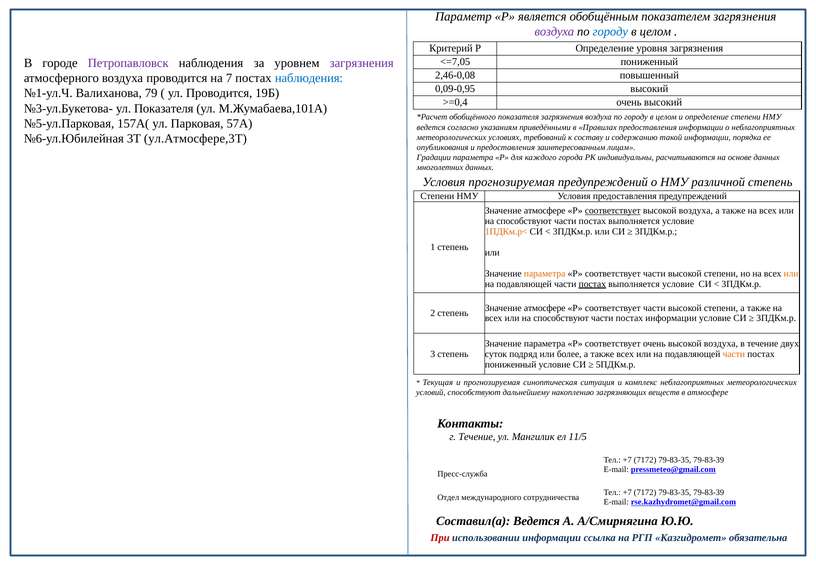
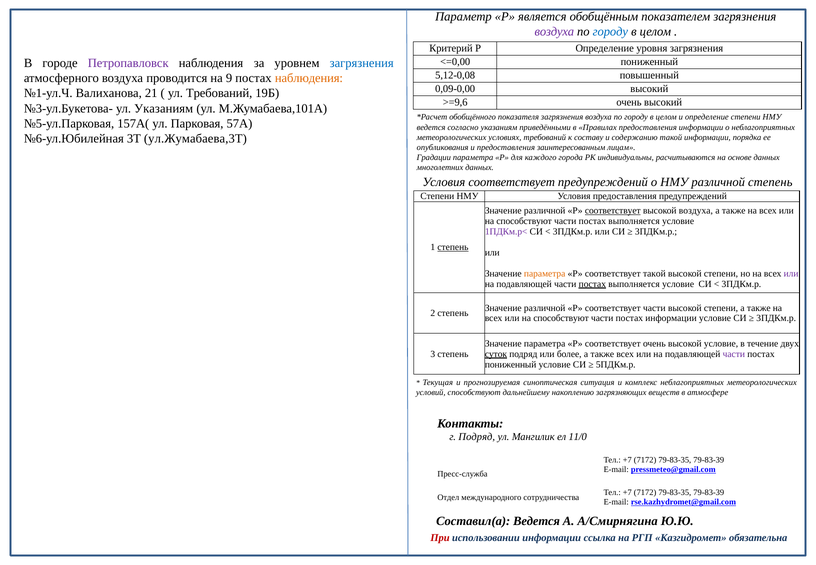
<=7,05: <=7,05 -> <=0,00
загрязнения at (362, 63) colour: purple -> blue
2,46-0,08: 2,46-0,08 -> 5,12-0,08
7: 7 -> 9
наблюдения at (309, 78) colour: blue -> orange
0,09-0,95: 0,09-0,95 -> 0,09-0,00
79: 79 -> 21
ул Проводится: Проводится -> Требований
>=0,4: >=0,4 -> >=9,6
ул Показателя: Показателя -> Указаниям
ул.Атмосфере,3Т: ул.Атмосфере,3Т -> ул.Жумабаева,3Т
Условия прогнозируемая: прогнозируемая -> соответствует
атмосфере at (545, 211): атмосфере -> различной
1ПДКм.р< colour: orange -> purple
степень at (453, 247) underline: none -> present
части at (654, 273): части -> такой
или at (791, 273) colour: orange -> purple
атмосфере at (545, 308): атмосфере -> различной
очень высокой воздуха: воздуха -> условие
суток underline: none -> present
части at (734, 354) colour: orange -> purple
г Течение: Течение -> Подряд
11/5: 11/5 -> 11/0
